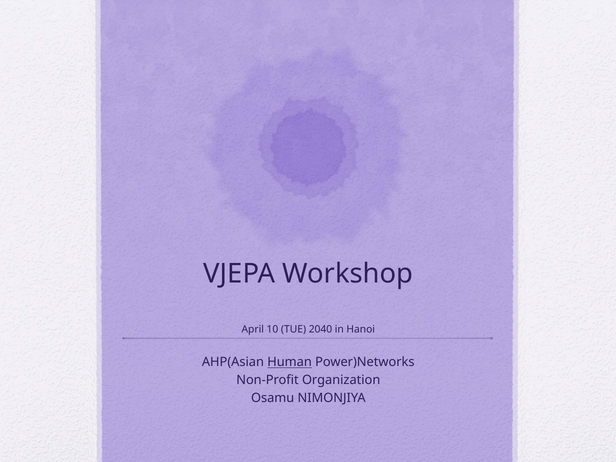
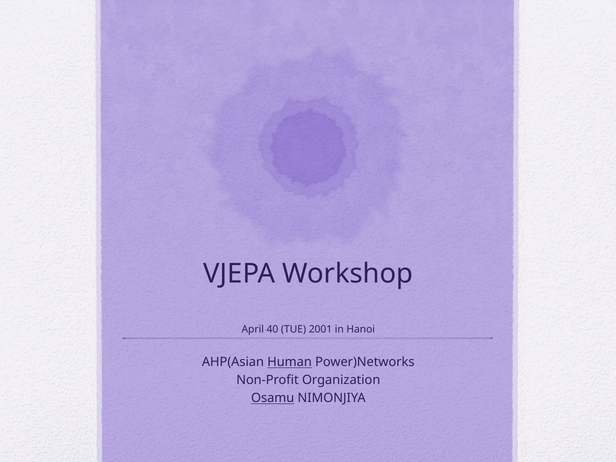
10: 10 -> 40
2040: 2040 -> 2001
Osamu underline: none -> present
